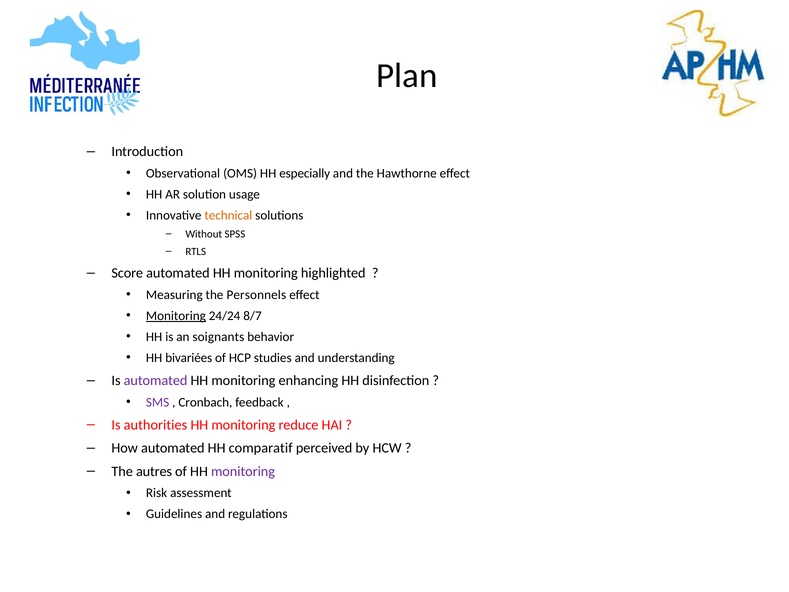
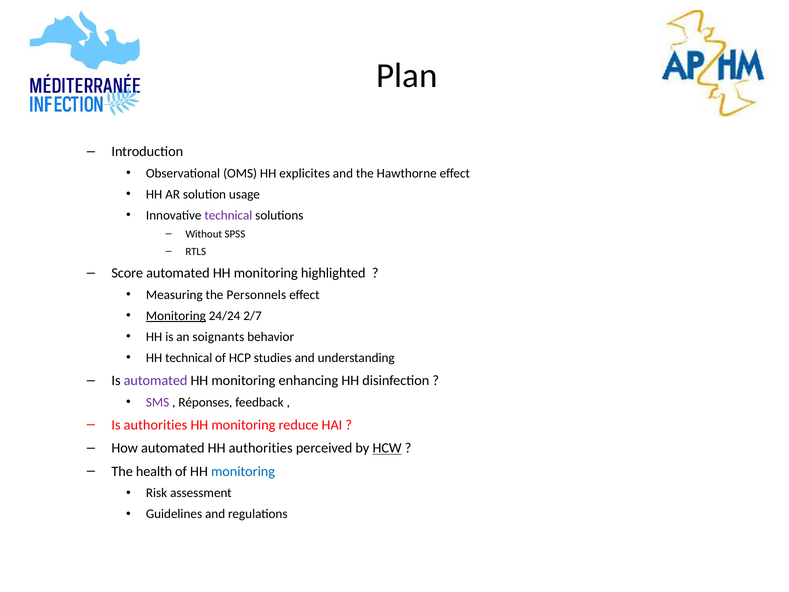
especially: especially -> explicites
technical at (228, 215) colour: orange -> purple
8/7: 8/7 -> 2/7
HH bivariées: bivariées -> technical
Cronbach: Cronbach -> Réponses
HH comparatif: comparatif -> authorities
HCW underline: none -> present
autres: autres -> health
monitoring at (243, 471) colour: purple -> blue
